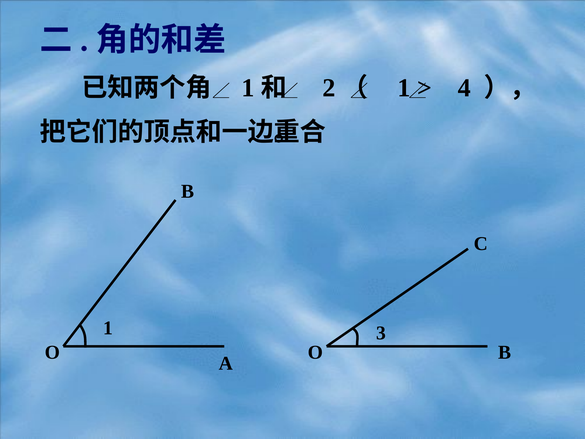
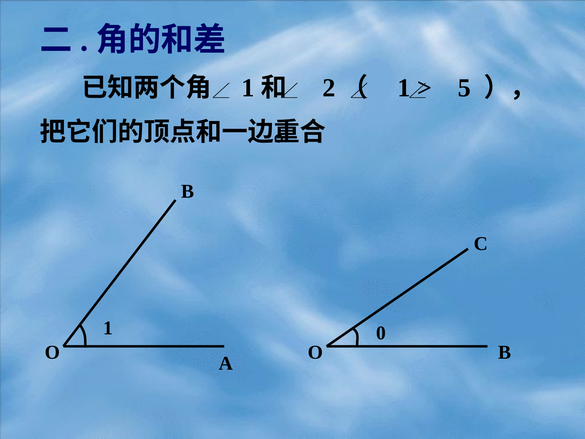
4: 4 -> 5
3: 3 -> 0
